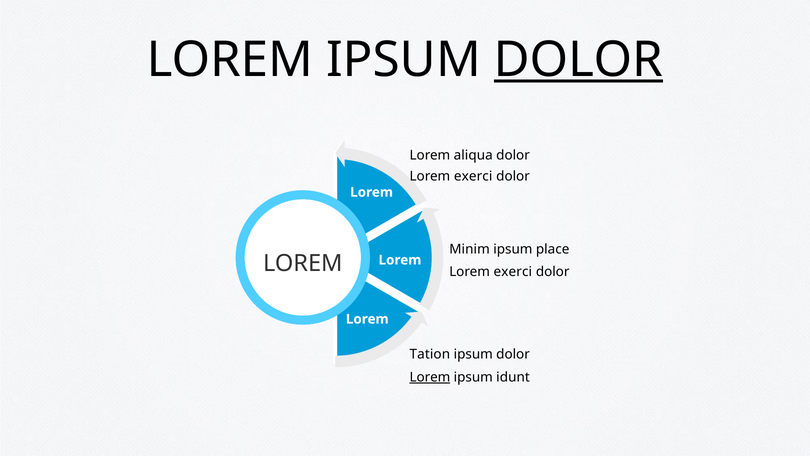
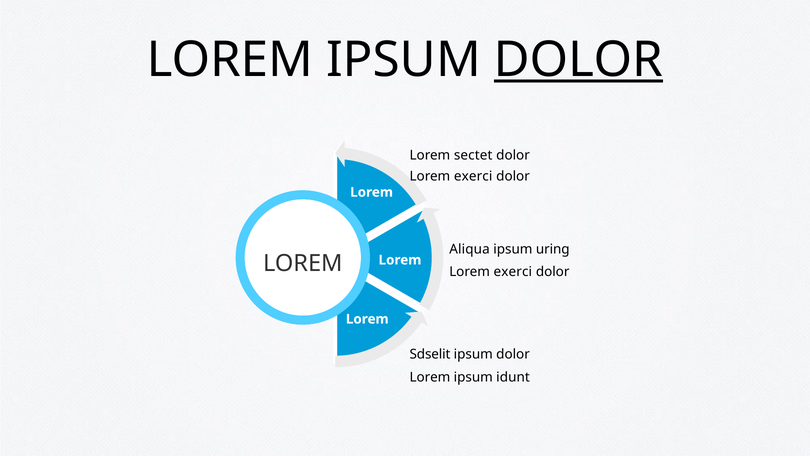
aliqua: aliqua -> sectet
Minim: Minim -> Aliqua
place: place -> uring
Tation: Tation -> Sdselit
Lorem at (430, 377) underline: present -> none
